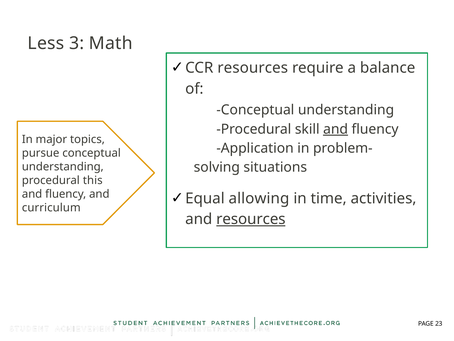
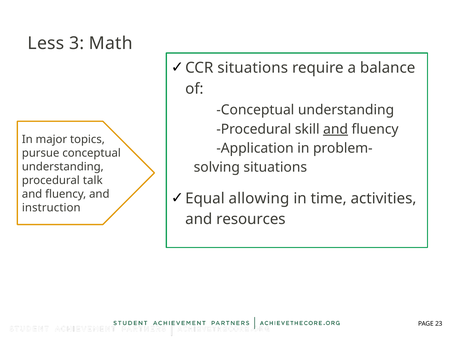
CCR resources: resources -> situations
this: this -> talk
curriculum: curriculum -> instruction
resources at (251, 219) underline: present -> none
